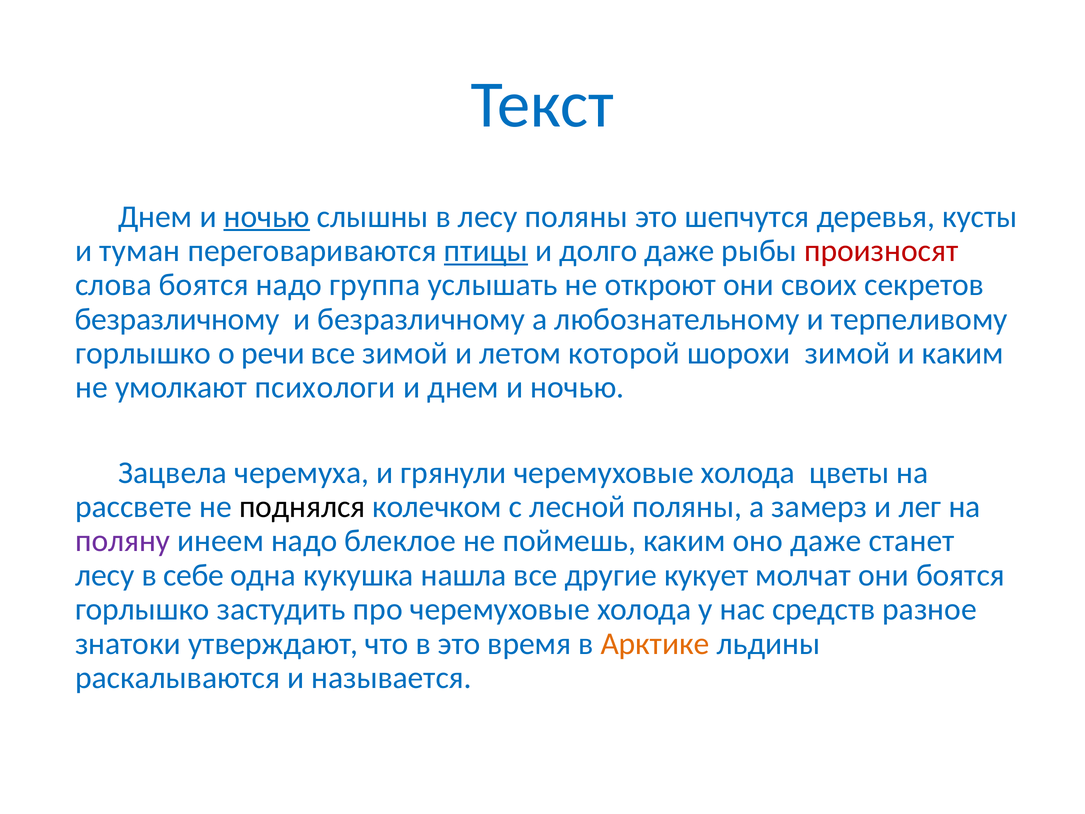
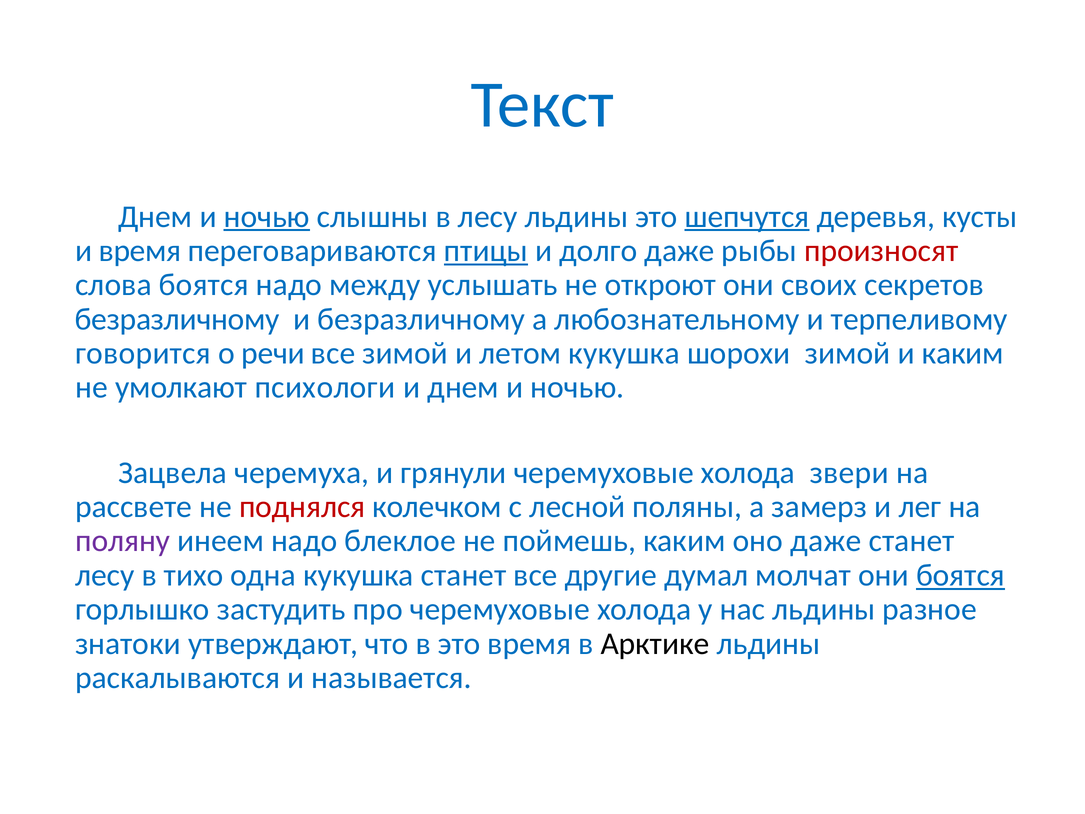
лесу поляны: поляны -> льдины
шепчутся underline: none -> present
и туман: туман -> время
группа: группа -> между
горлышко at (143, 353): горлышко -> говорится
летом которой: которой -> кукушка
цветы: цветы -> звери
поднялся colour: black -> red
себе: себе -> тихо
кукушка нашла: нашла -> станет
кукует: кукует -> думал
боятся at (960, 575) underline: none -> present
нас средств: средств -> льдины
Арктике colour: orange -> black
